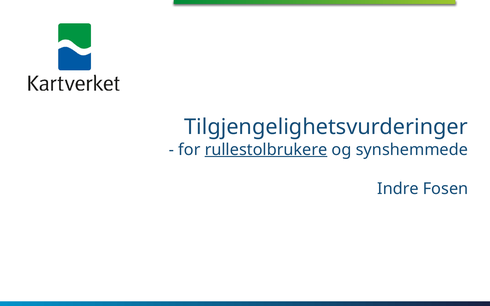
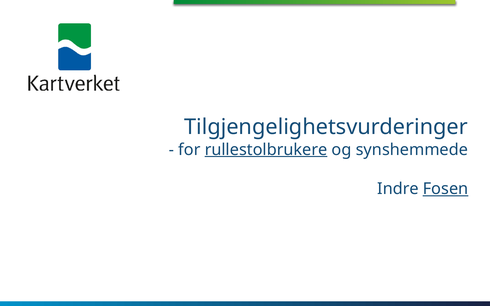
Fosen underline: none -> present
